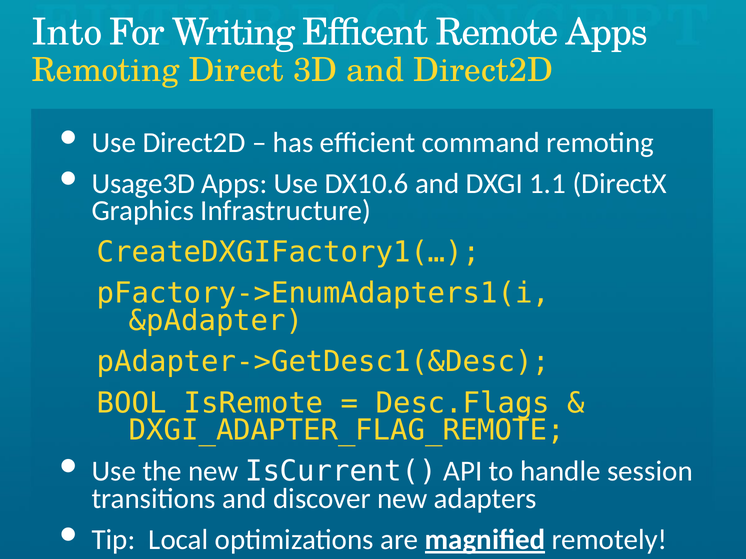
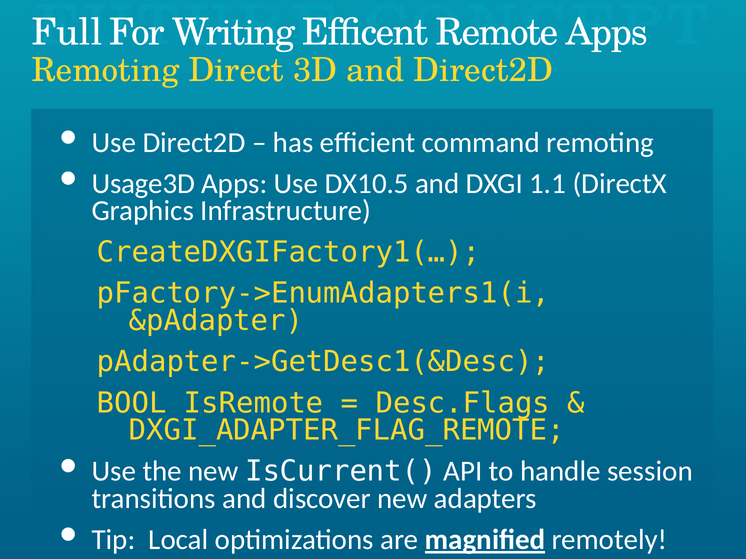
Into: Into -> Full
DX10.6: DX10.6 -> DX10.5
